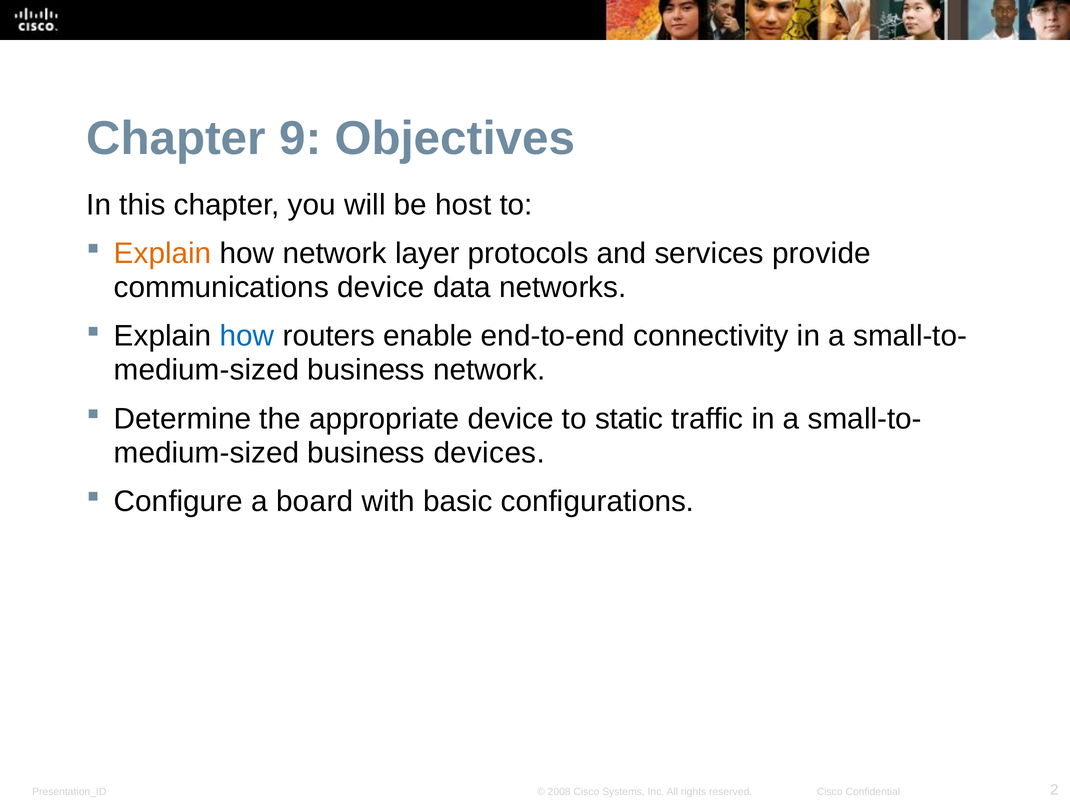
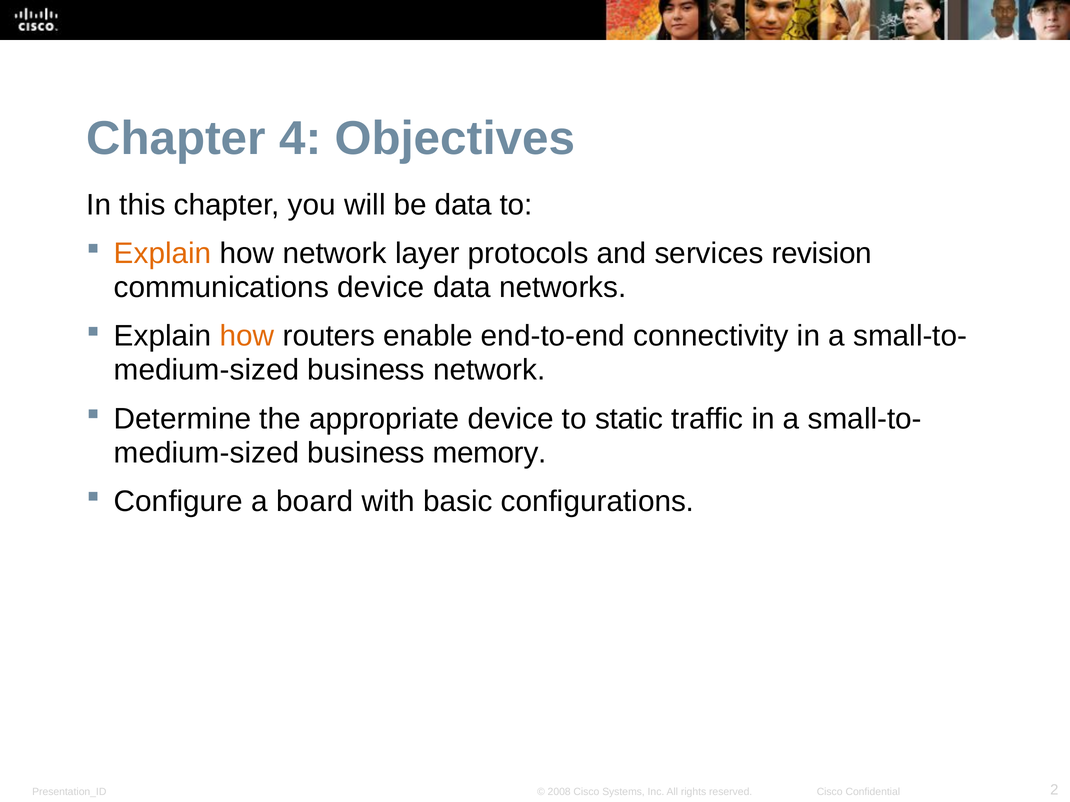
9: 9 -> 4
be host: host -> data
provide: provide -> revision
how at (247, 336) colour: blue -> orange
devices: devices -> memory
